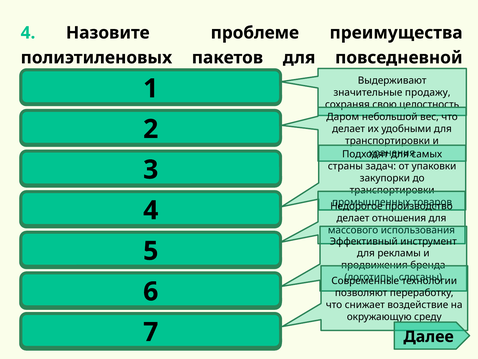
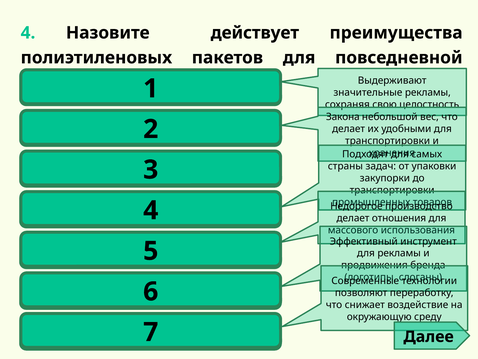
проблеме: проблеме -> действует
значительные продажу: продажу -> рекламы
Даром: Даром -> Закона
